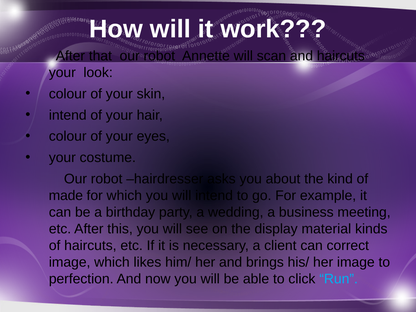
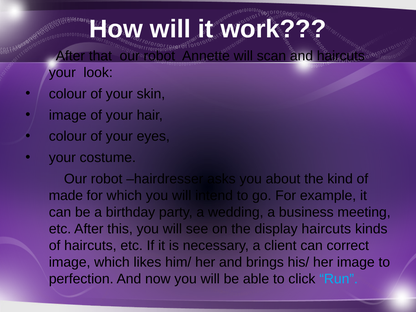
intend at (68, 115): intend -> image
display material: material -> haircuts
